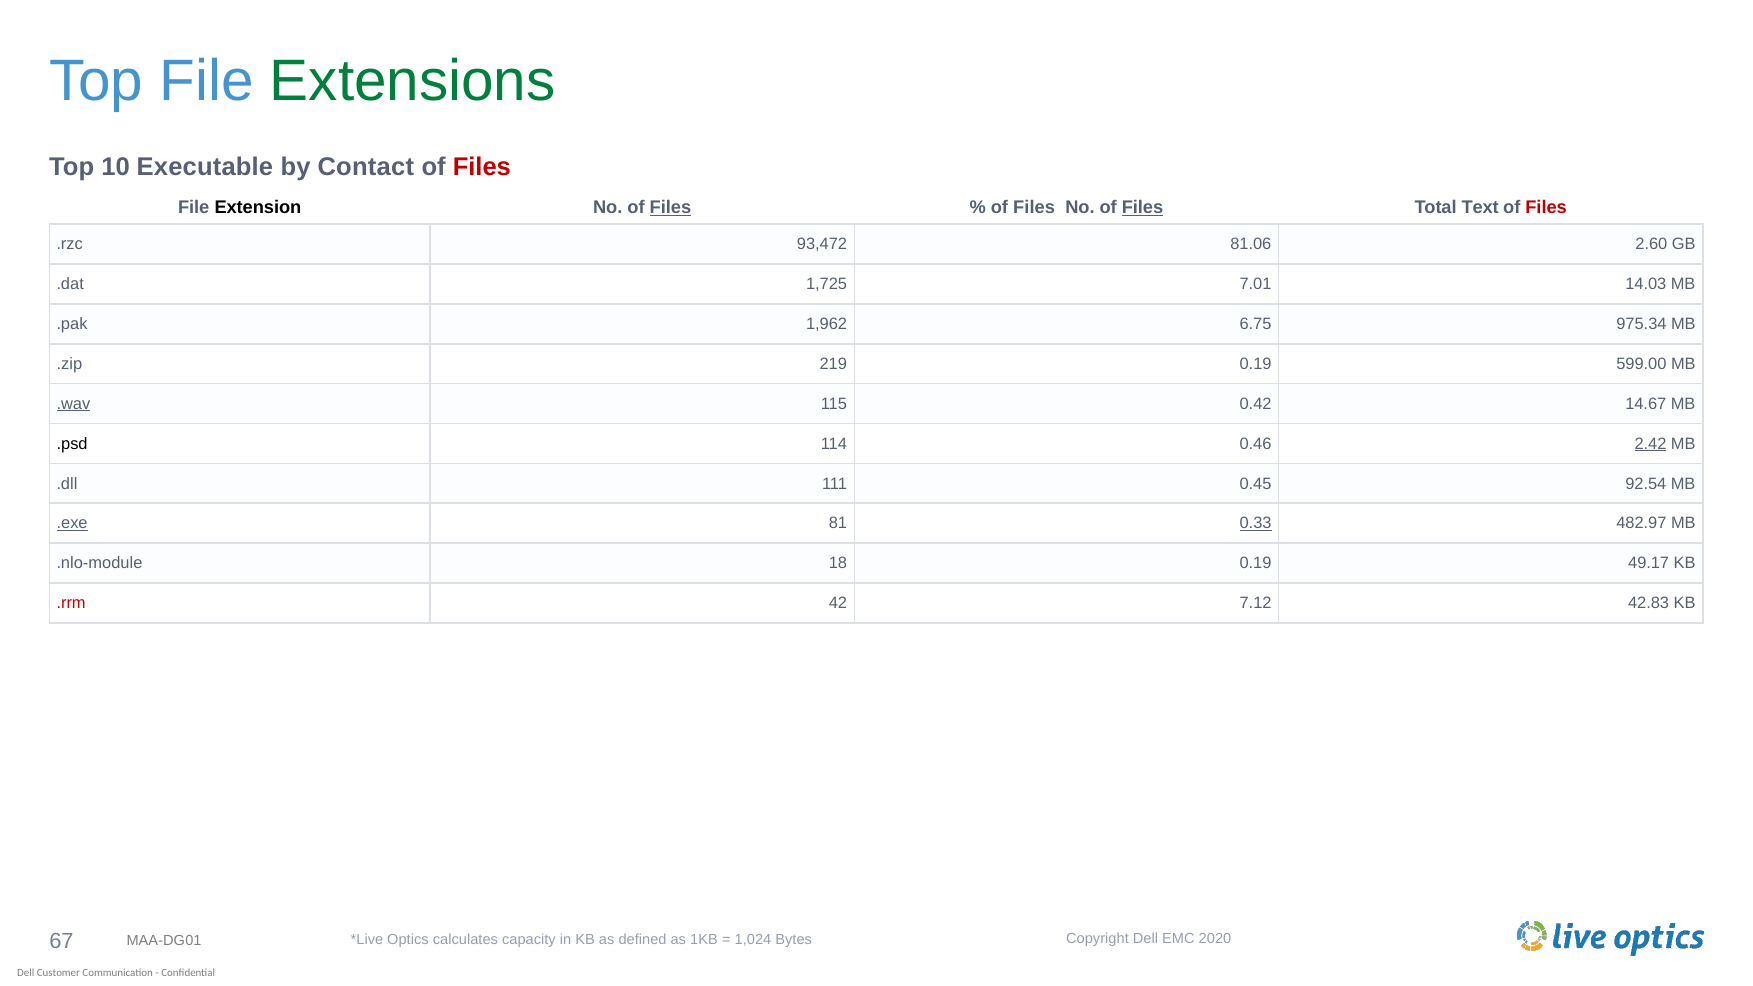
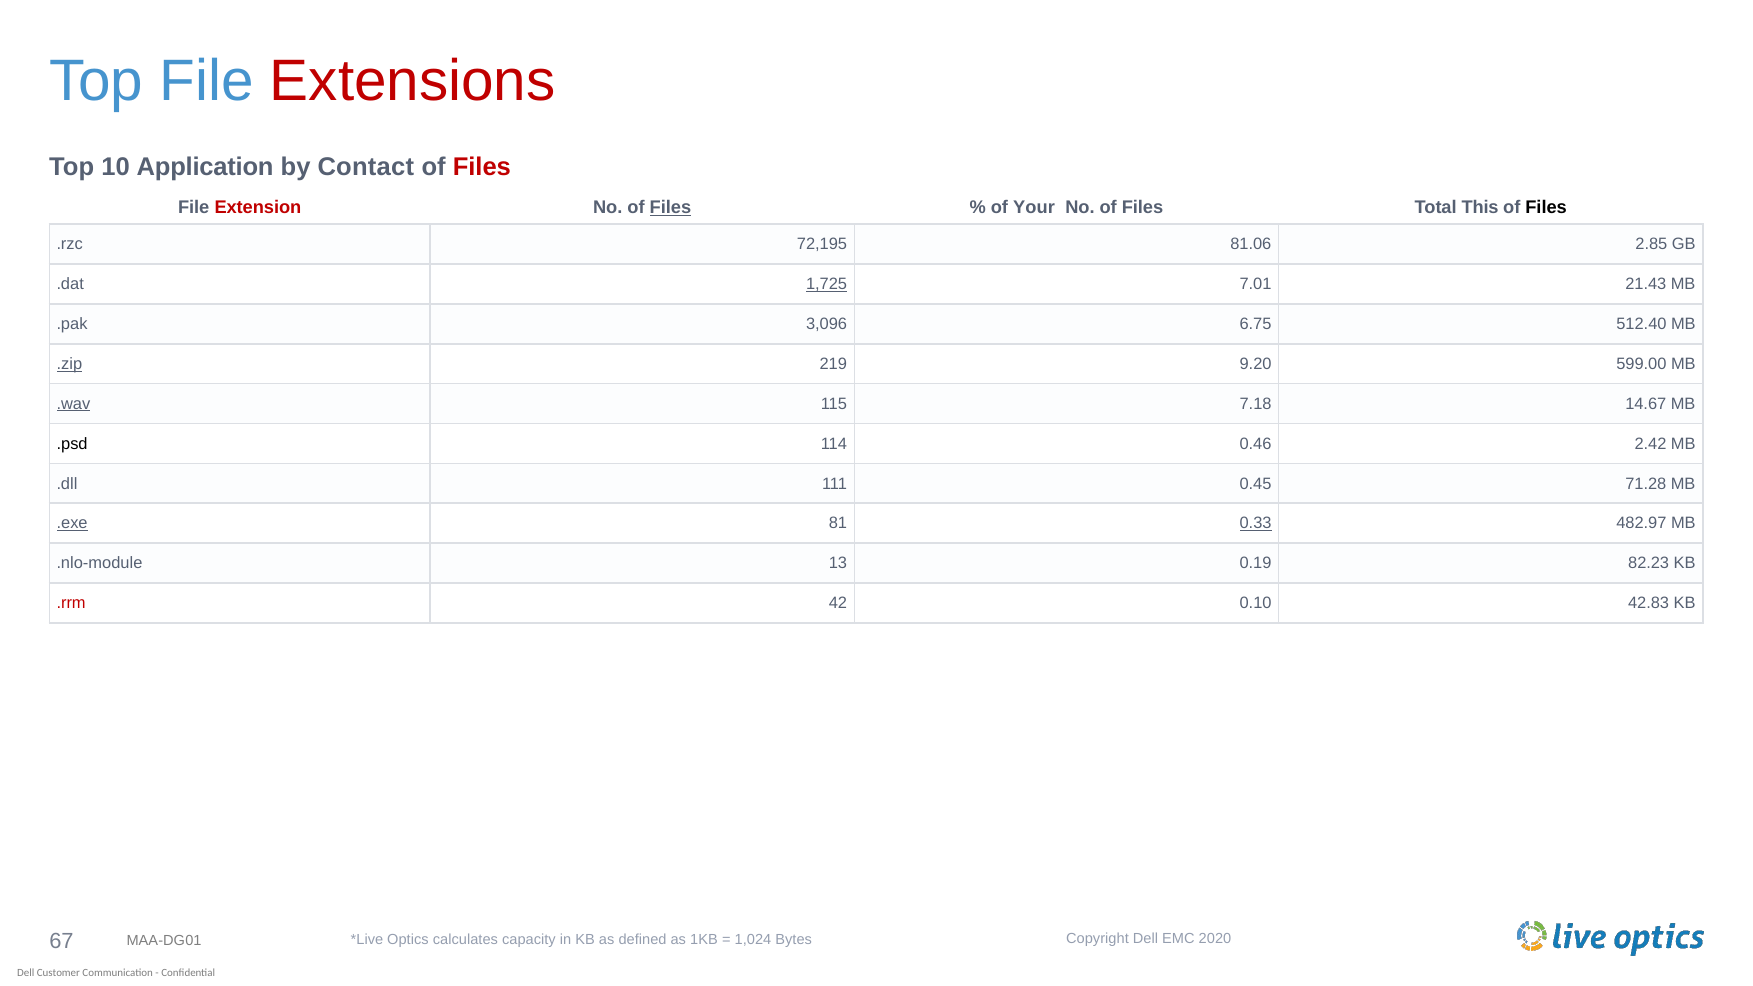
Extensions colour: green -> red
Executable: Executable -> Application
Extension colour: black -> red
Files at (1034, 208): Files -> Your
Files at (1143, 208) underline: present -> none
Text: Text -> This
Files at (1546, 208) colour: red -> black
93,472: 93,472 -> 72,195
2.60: 2.60 -> 2.85
1,725 underline: none -> present
14.03: 14.03 -> 21.43
1,962: 1,962 -> 3,096
975.34: 975.34 -> 512.40
.zip underline: none -> present
219 0.19: 0.19 -> 9.20
0.42: 0.42 -> 7.18
2.42 underline: present -> none
92.54: 92.54 -> 71.28
18: 18 -> 13
49.17: 49.17 -> 82.23
7.12: 7.12 -> 0.10
